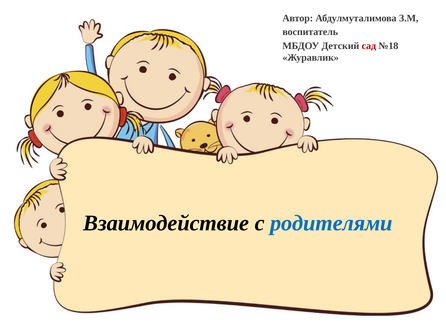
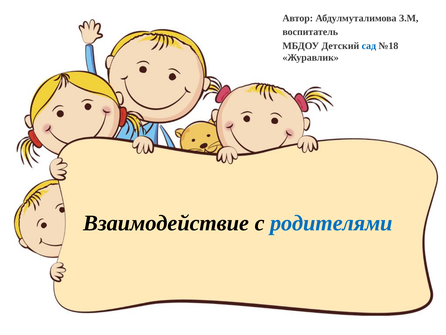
сад colour: red -> blue
